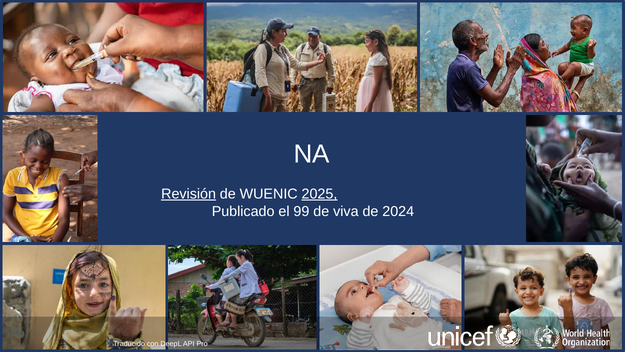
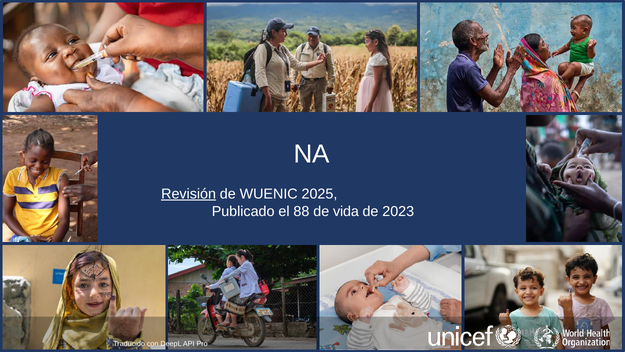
2025 underline: present -> none
99: 99 -> 88
viva: viva -> vida
2024: 2024 -> 2023
